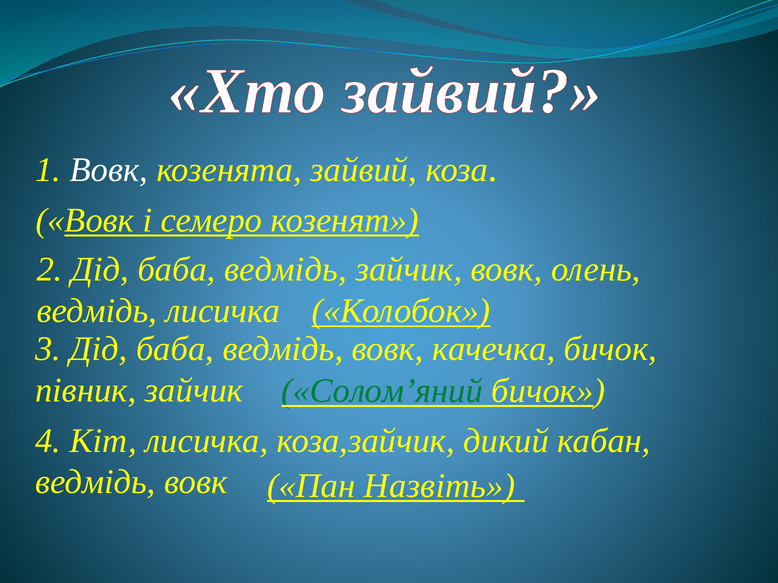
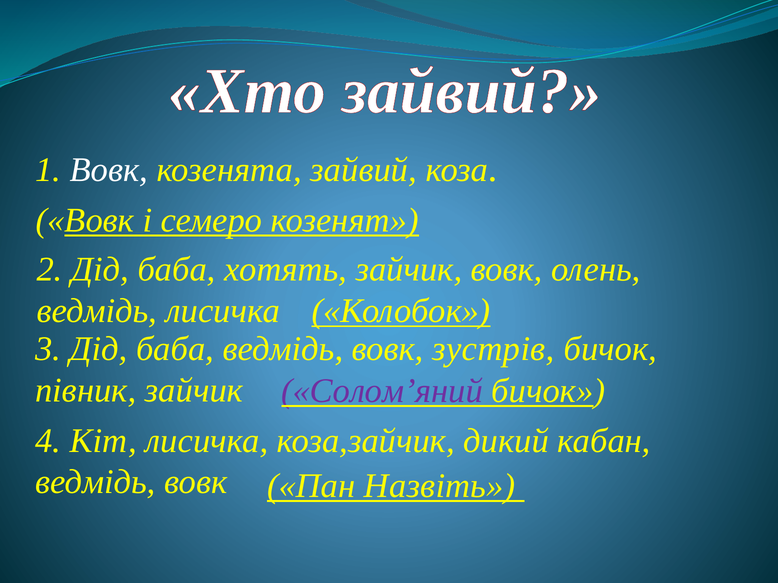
2 Дід баба ведмідь: ведмідь -> хотять
качечка: качечка -> зустрів
Солом’яний colour: green -> purple
